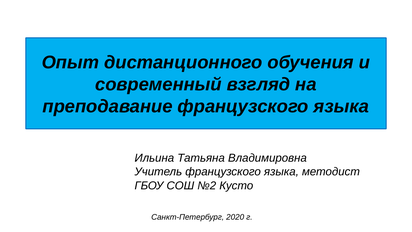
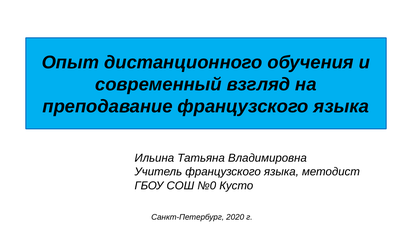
№2: №2 -> №0
